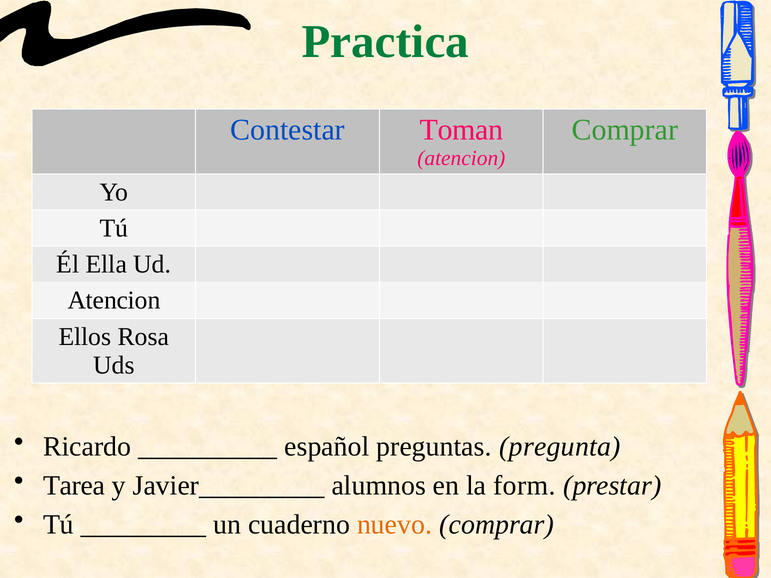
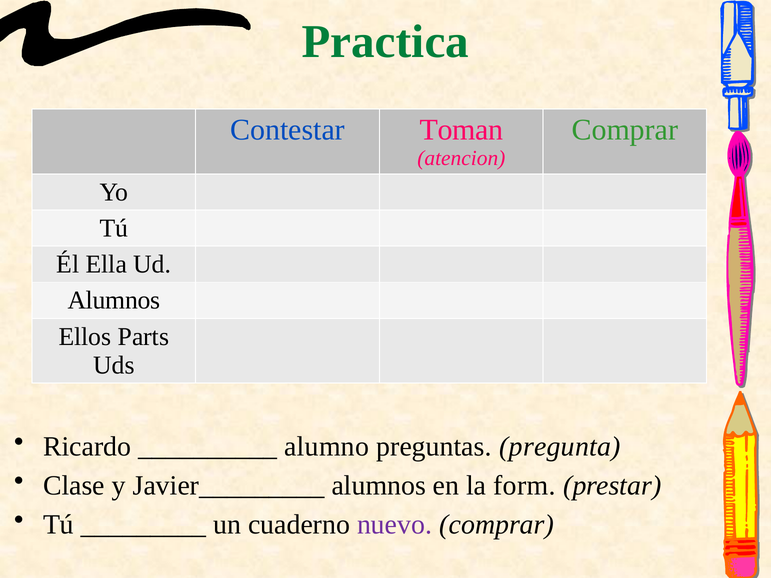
Atencion at (114, 301): Atencion -> Alumnos
Rosa: Rosa -> Parts
español: español -> alumno
Tarea: Tarea -> Clase
nuevo colour: orange -> purple
